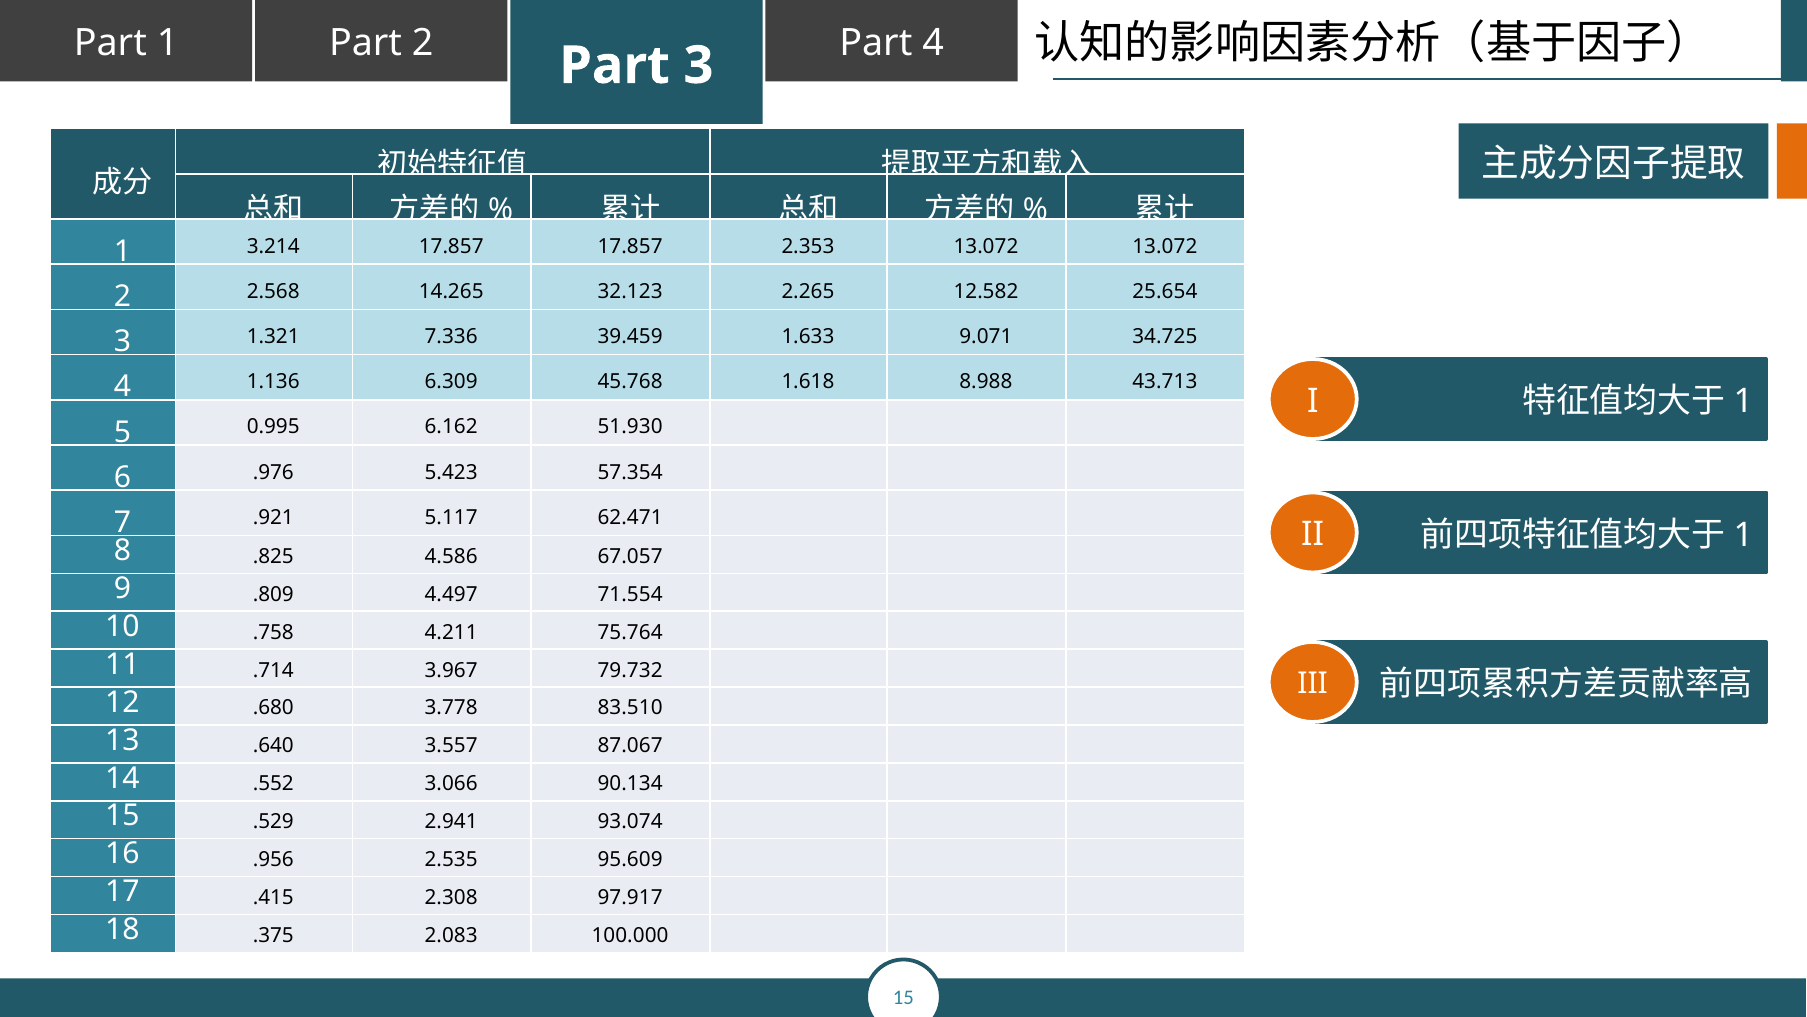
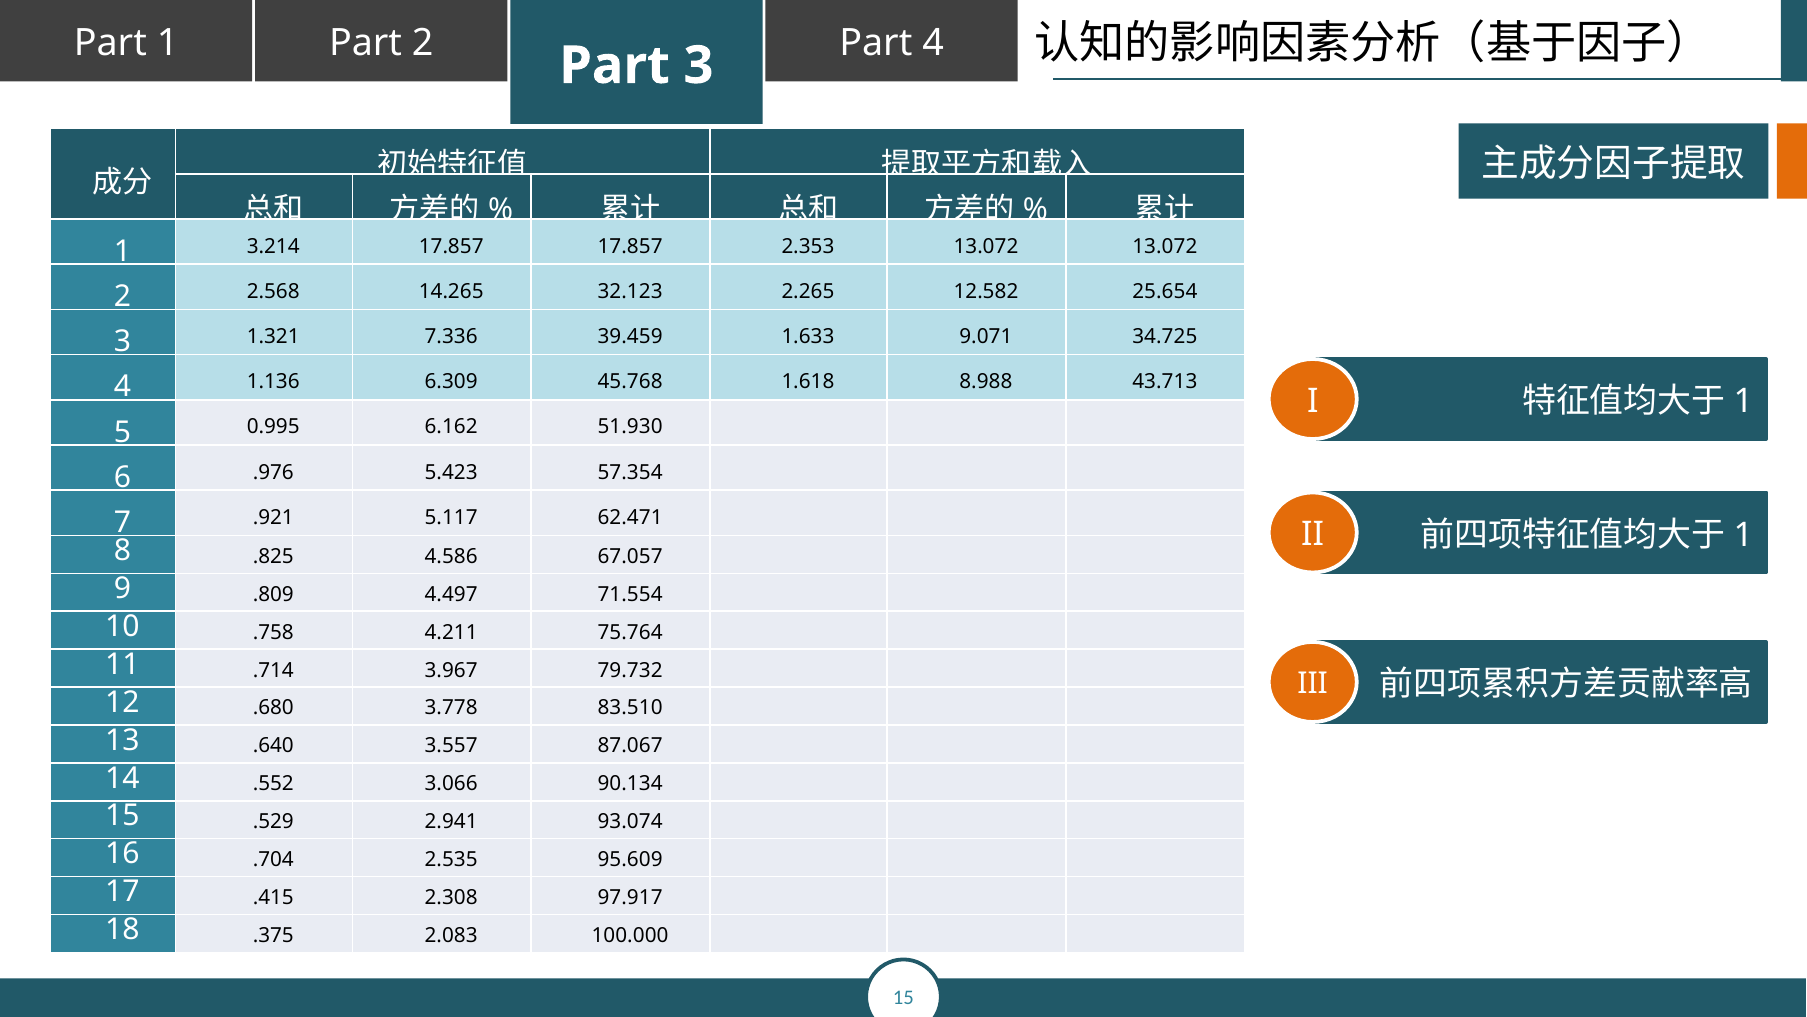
.956: .956 -> .704
